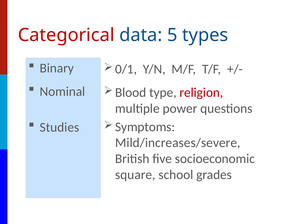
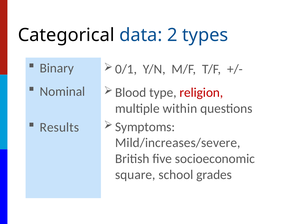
Categorical colour: red -> black
5: 5 -> 2
power: power -> within
Studies: Studies -> Results
